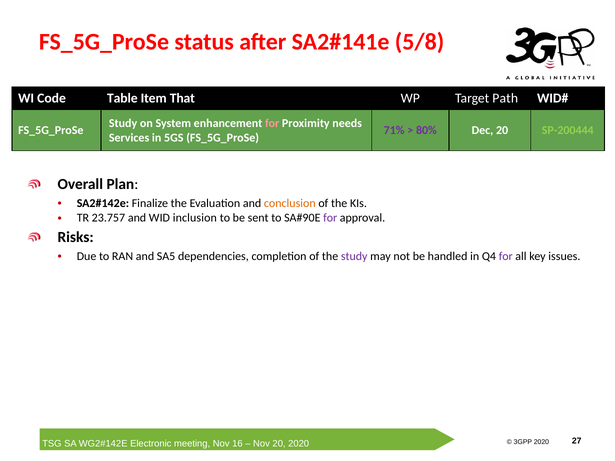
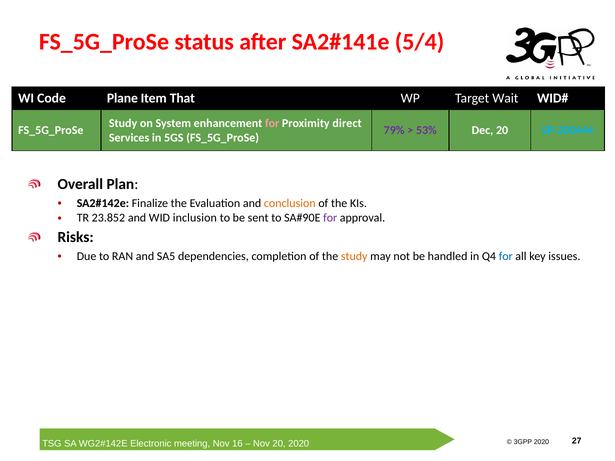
5/8: 5/8 -> 5/4
Table: Table -> Plane
Path: Path -> Wait
needs: needs -> direct
71%: 71% -> 79%
80%: 80% -> 53%
SP-200444 colour: light green -> light blue
23.757: 23.757 -> 23.852
study at (354, 257) colour: purple -> orange
for at (506, 257) colour: purple -> blue
